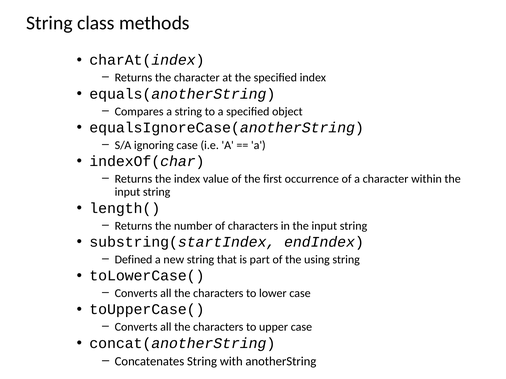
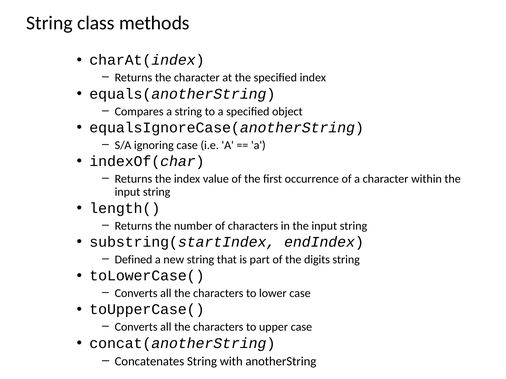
using: using -> digits
